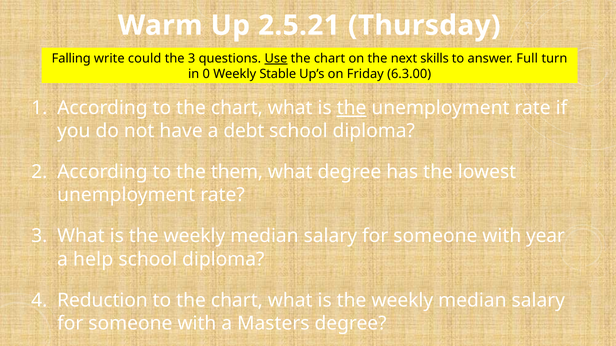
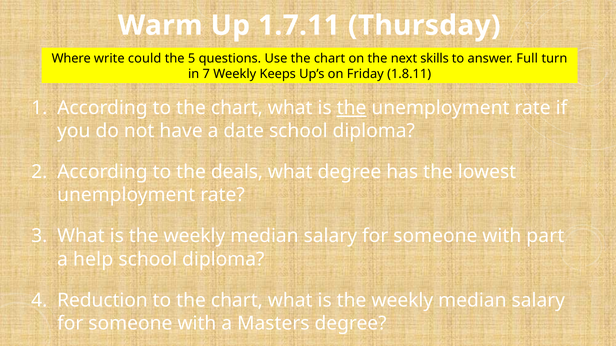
2.5.21: 2.5.21 -> 1.7.11
Falling: Falling -> Where
the 3: 3 -> 5
Use underline: present -> none
0: 0 -> 7
Stable: Stable -> Keeps
6.3.00: 6.3.00 -> 1.8.11
debt: debt -> date
them: them -> deals
year: year -> part
